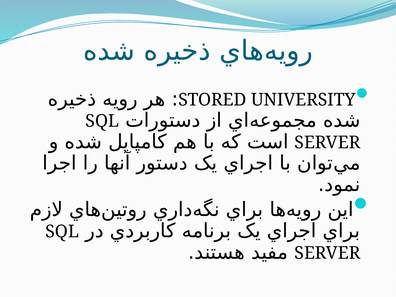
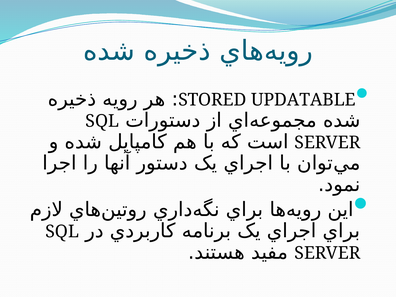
UNIVERSITY: UNIVERSITY -> UPDATABLE
